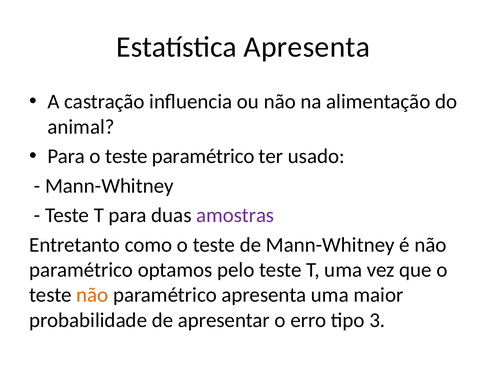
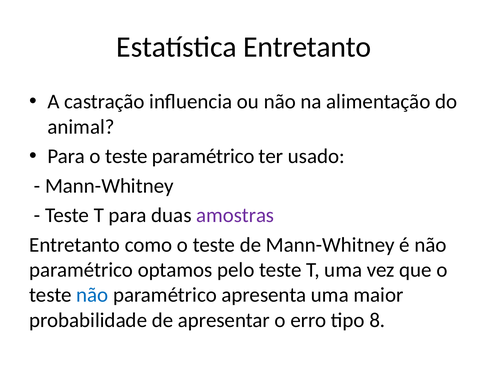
Estatística Apresenta: Apresenta -> Entretanto
não at (92, 295) colour: orange -> blue
3: 3 -> 8
